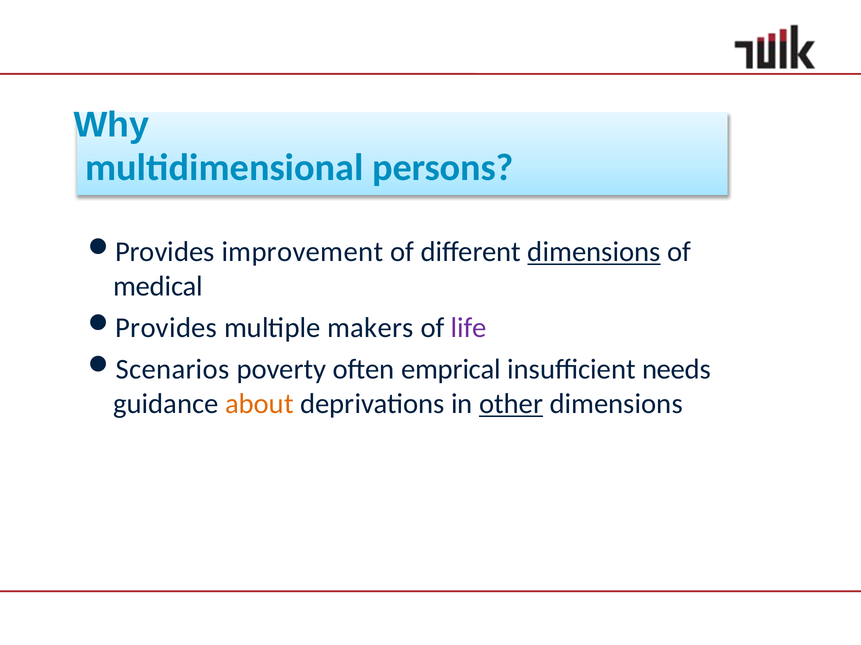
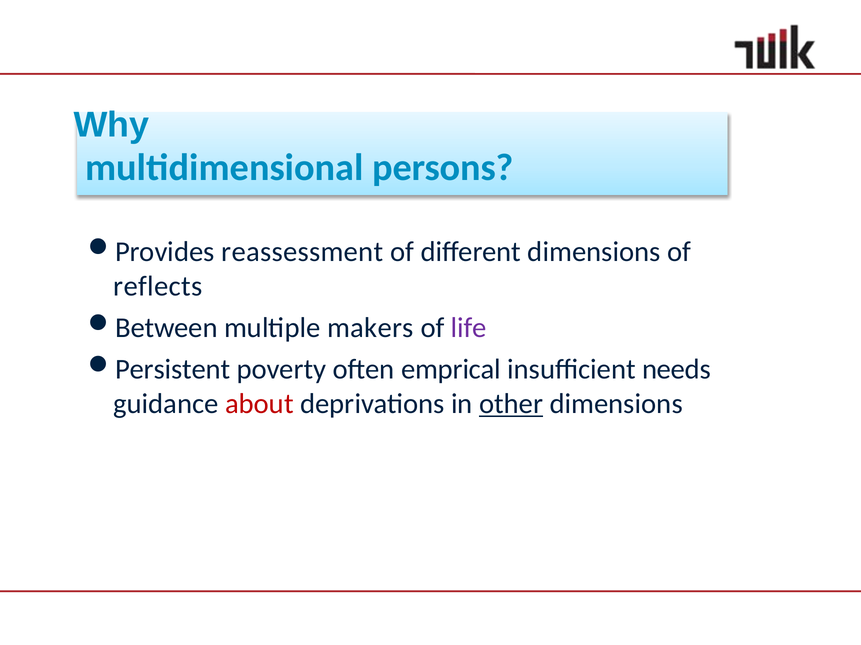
improvement: improvement -> reassessment
dimensions at (594, 252) underline: present -> none
medical: medical -> reflects
Provides at (166, 328): Provides -> Between
Scenarios: Scenarios -> Persistent
about colour: orange -> red
